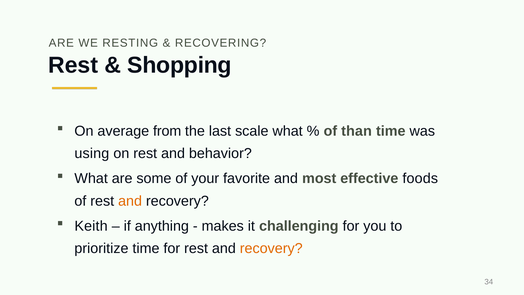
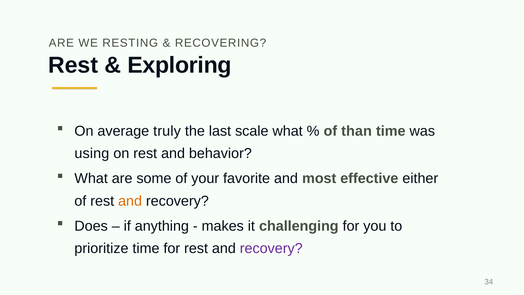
Shopping: Shopping -> Exploring
from: from -> truly
foods: foods -> either
Keith: Keith -> Does
recovery at (271, 248) colour: orange -> purple
